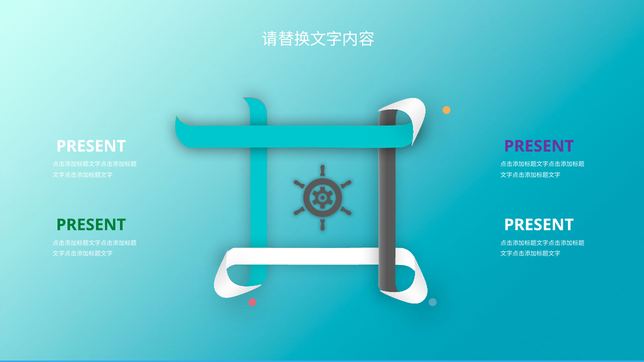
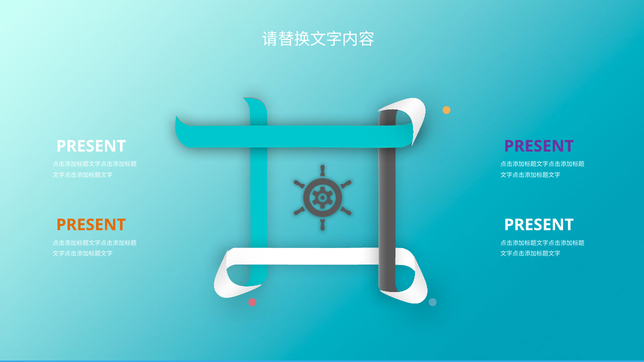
PRESENT at (91, 225) colour: green -> orange
